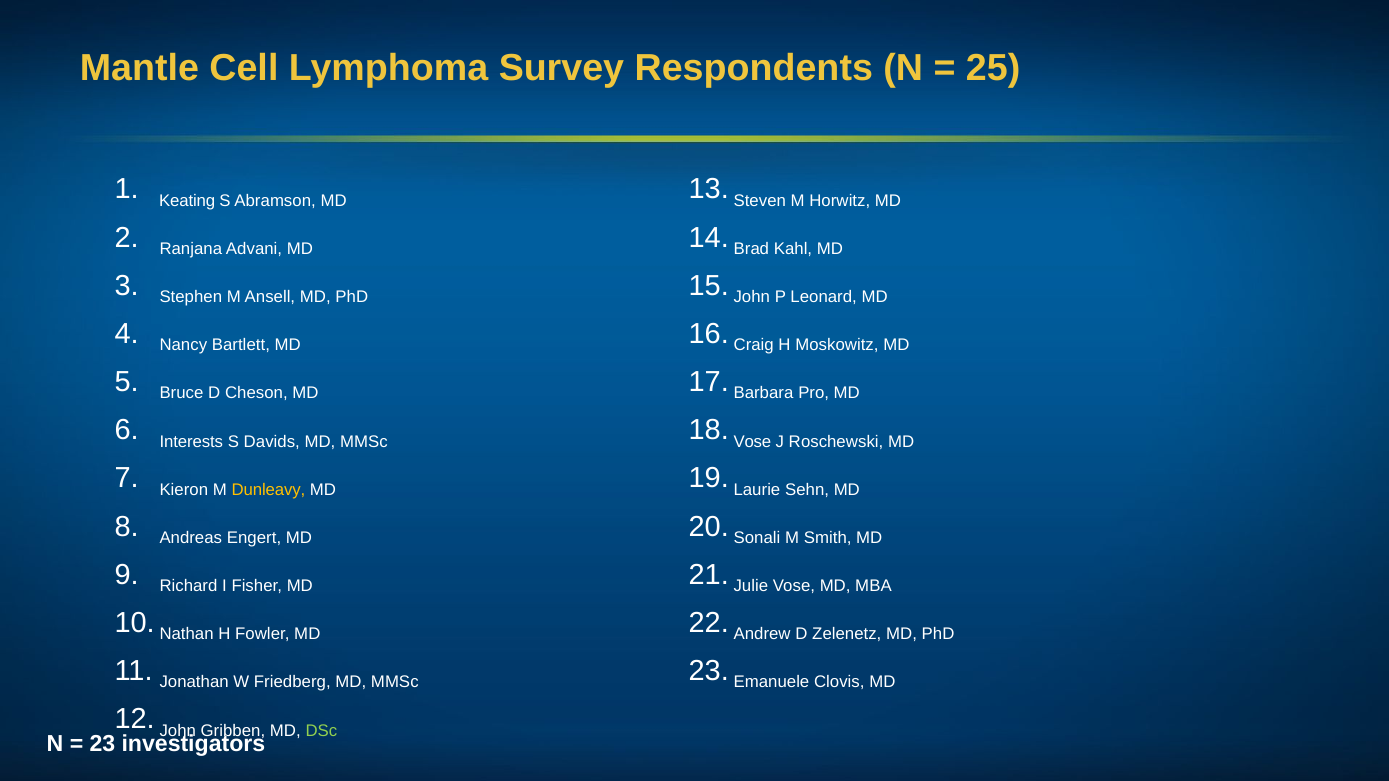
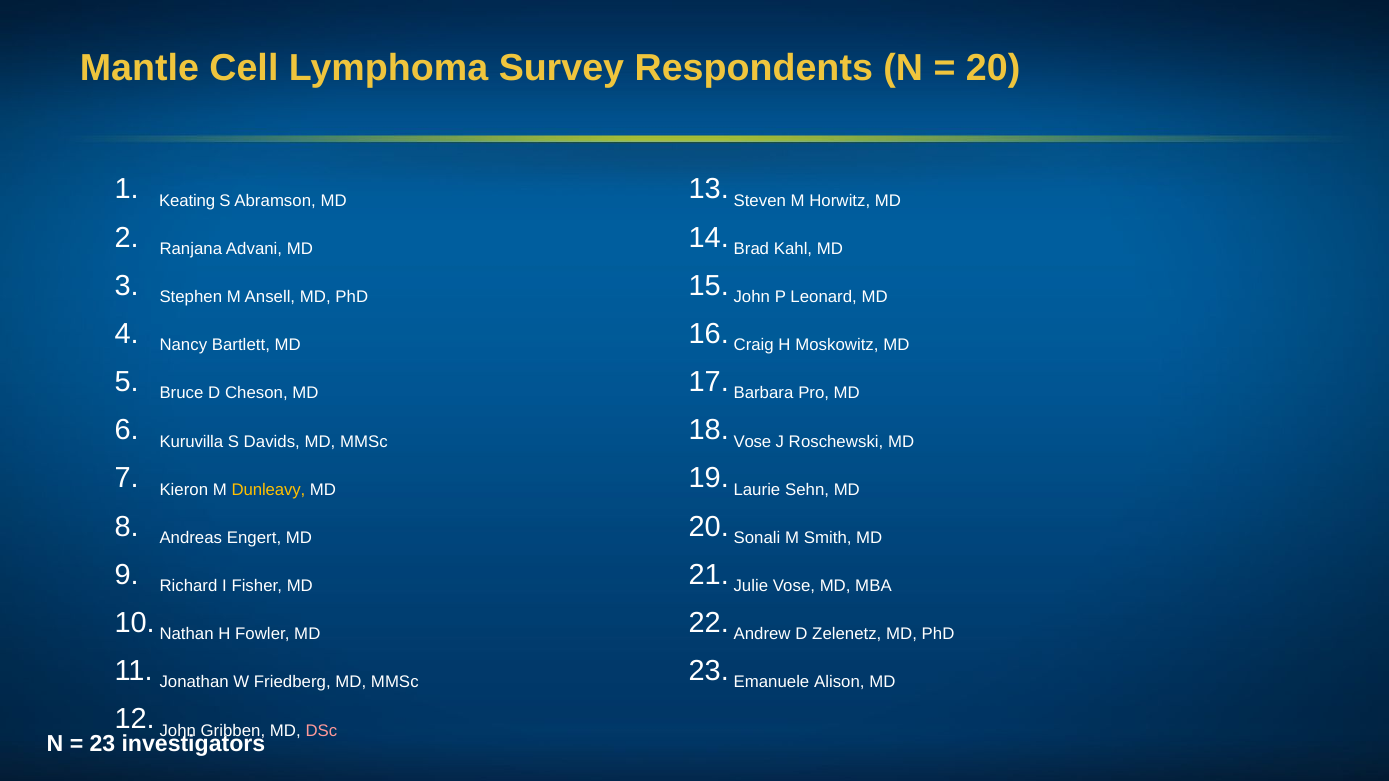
25 at (993, 68): 25 -> 20
Interests: Interests -> Kuruvilla
Clovis: Clovis -> Alison
DSc colour: light green -> pink
